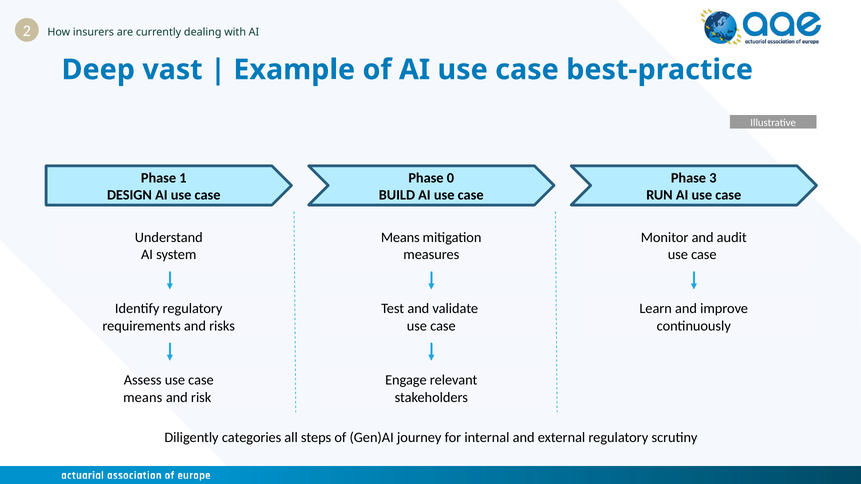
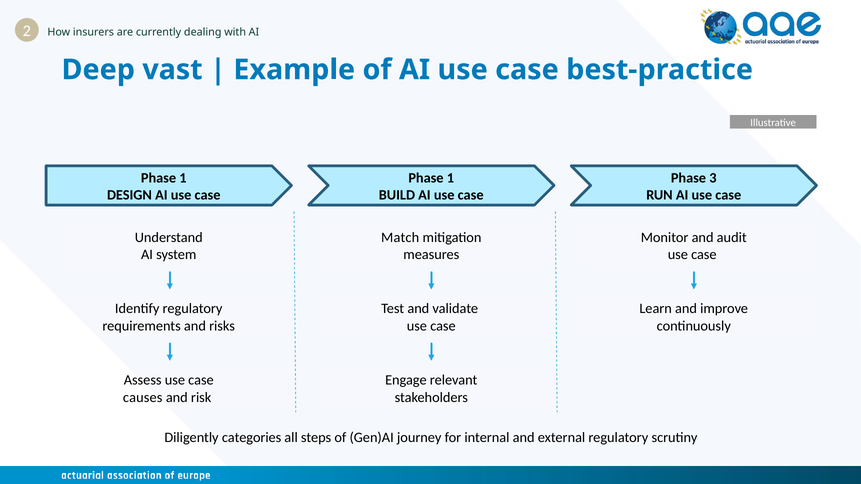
0 at (450, 178): 0 -> 1
Means at (400, 237): Means -> Match
means at (143, 398): means -> causes
